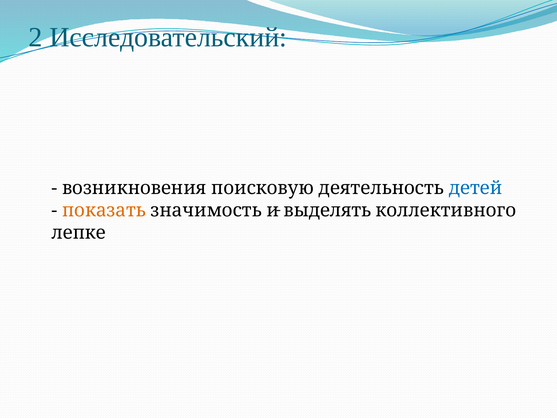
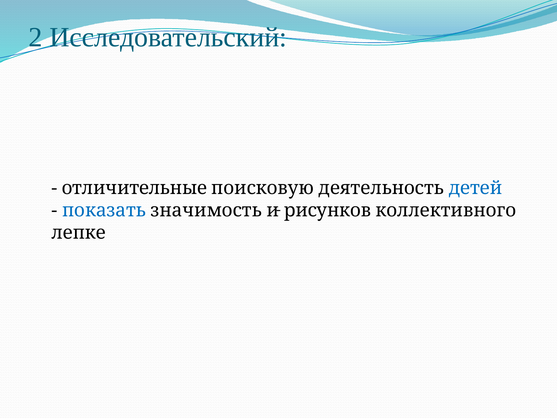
возникновения: возникновения -> отличительные
показать colour: orange -> blue
выделять: выделять -> рисунков
